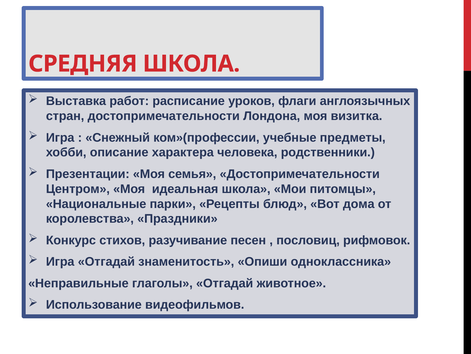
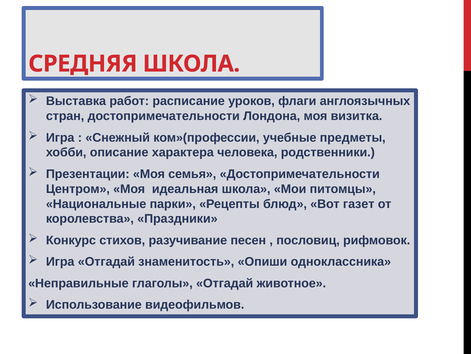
дома: дома -> газет
